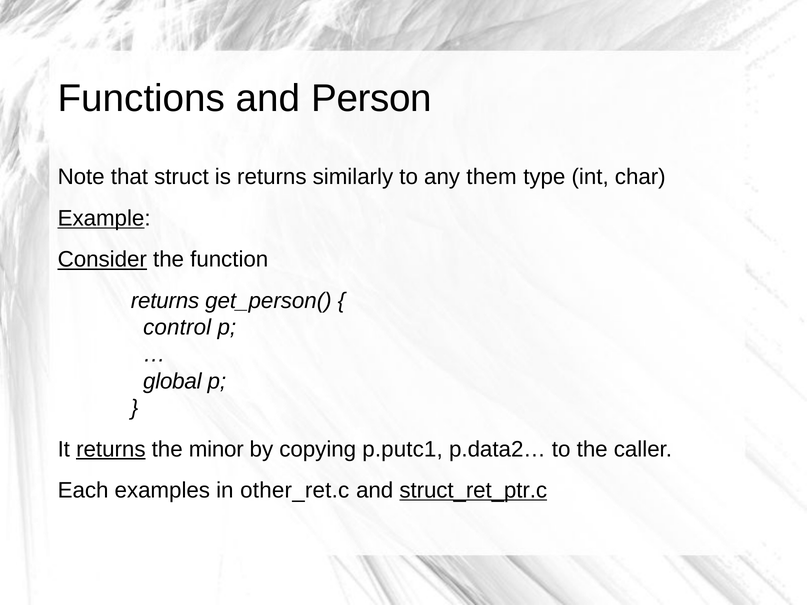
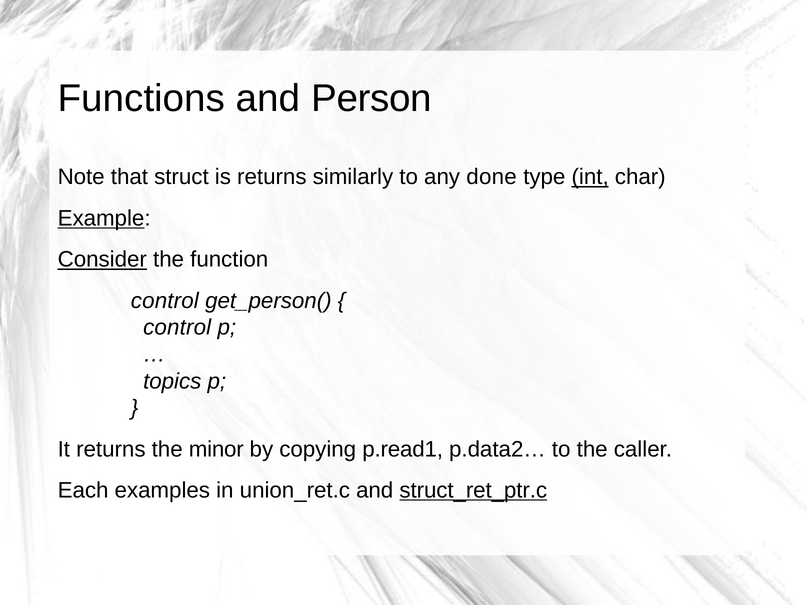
them: them -> done
int underline: none -> present
returns at (165, 301): returns -> control
global: global -> topics
returns at (111, 449) underline: present -> none
p.putc1: p.putc1 -> p.read1
other_ret.c: other_ret.c -> union_ret.c
